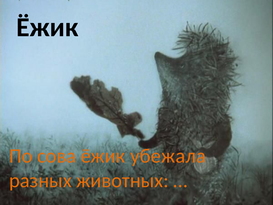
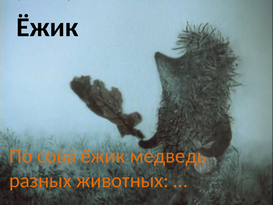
убежала: убежала -> медведь
